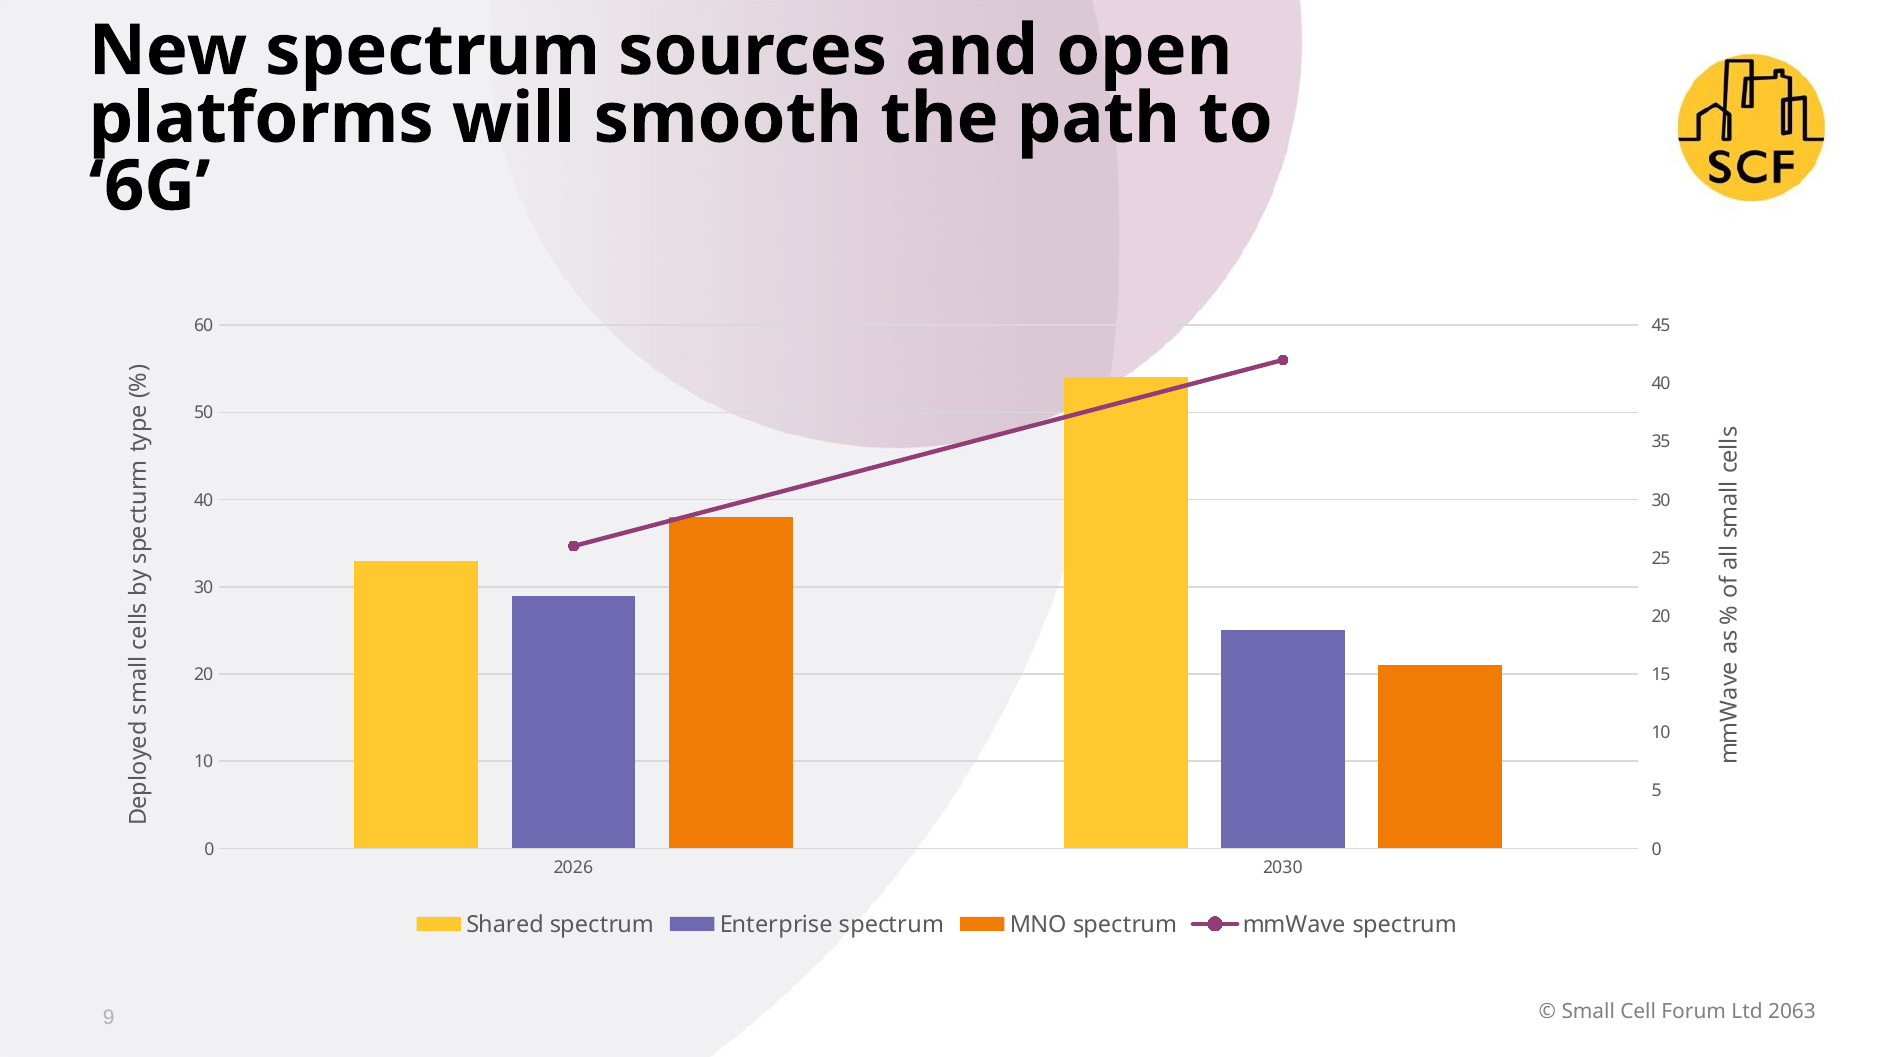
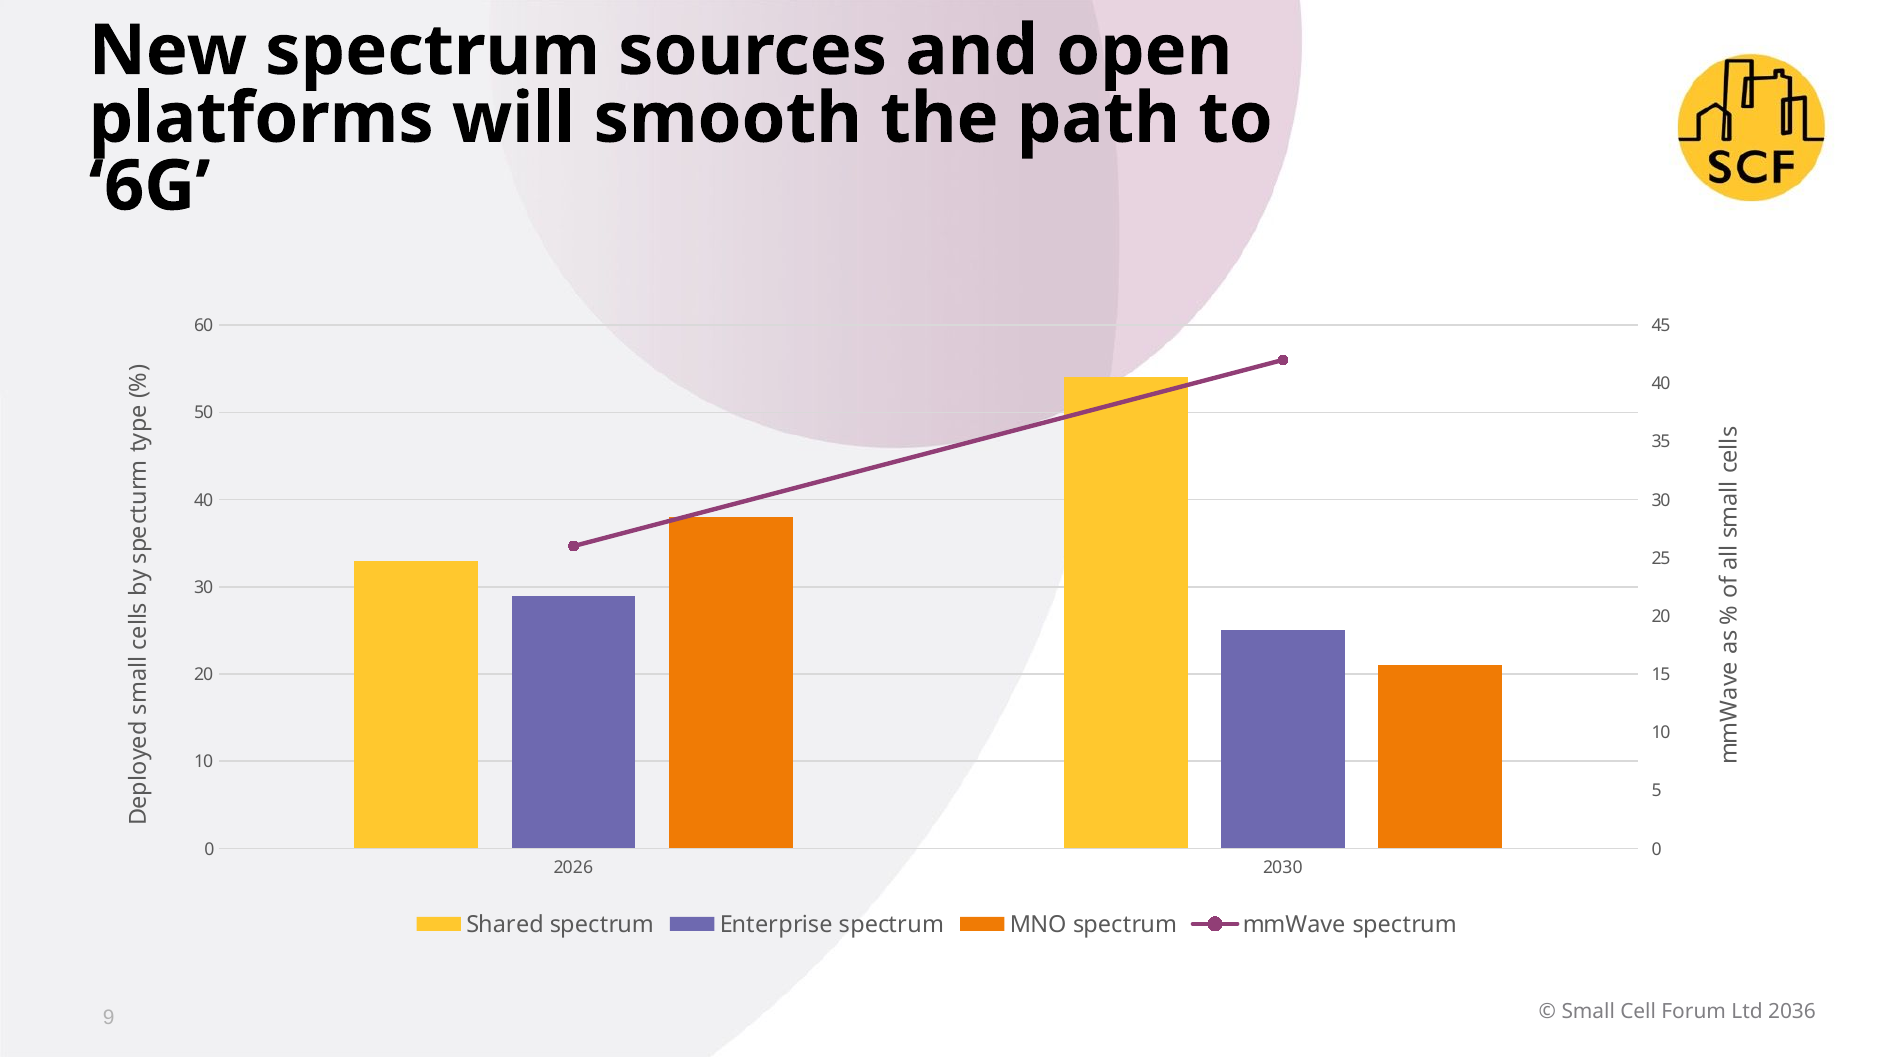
2063: 2063 -> 2036
